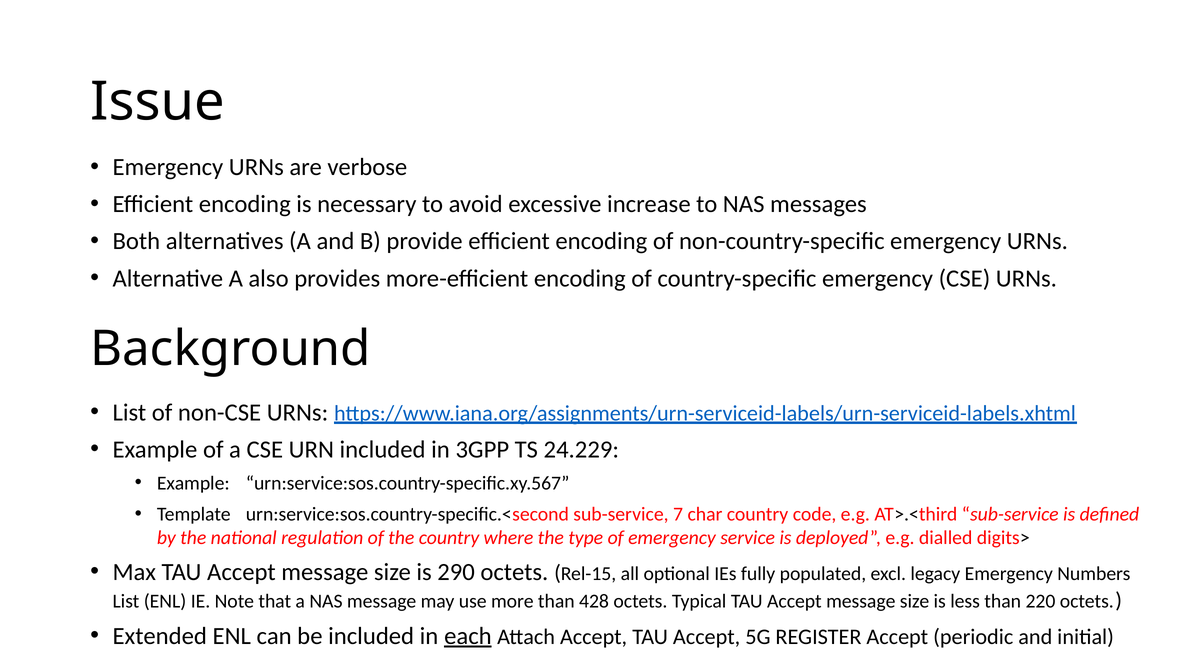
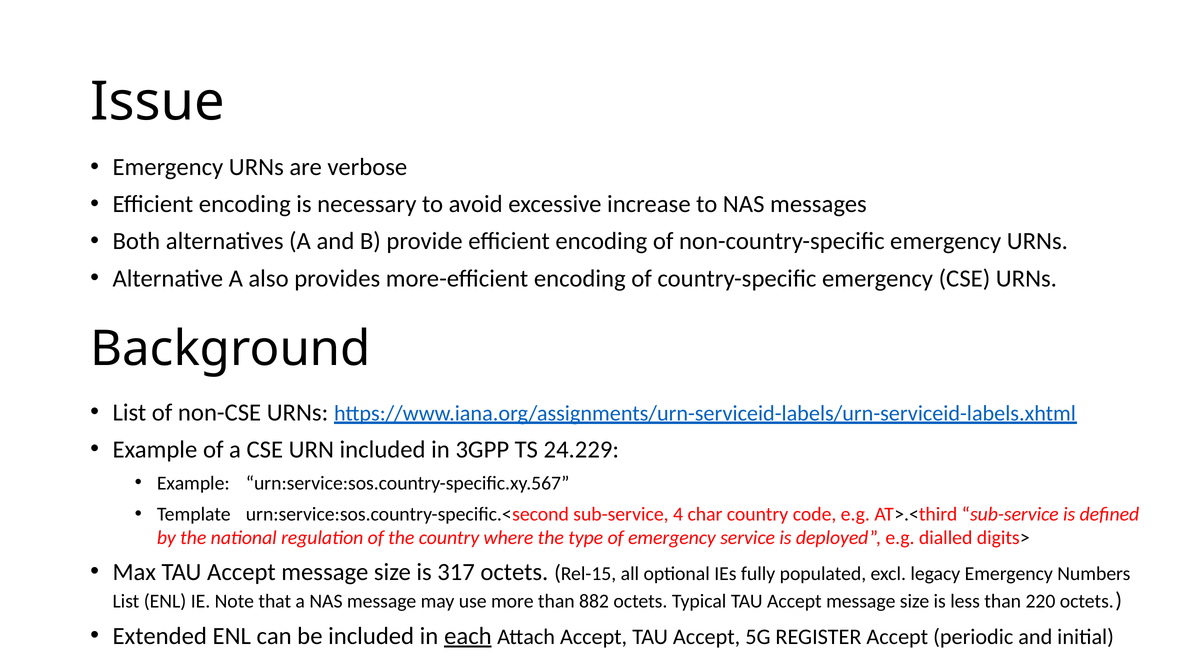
7: 7 -> 4
290: 290 -> 317
428: 428 -> 882
